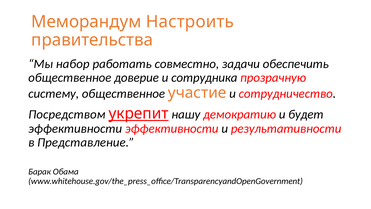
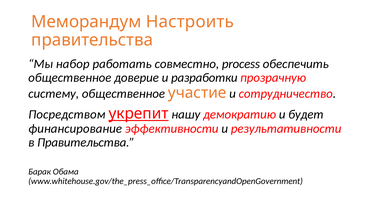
задачи: задачи -> process
сотрудника: сотрудника -> разработки
эффективности at (75, 129): эффективности -> финансирование
в Представление: Представление -> Правительства
